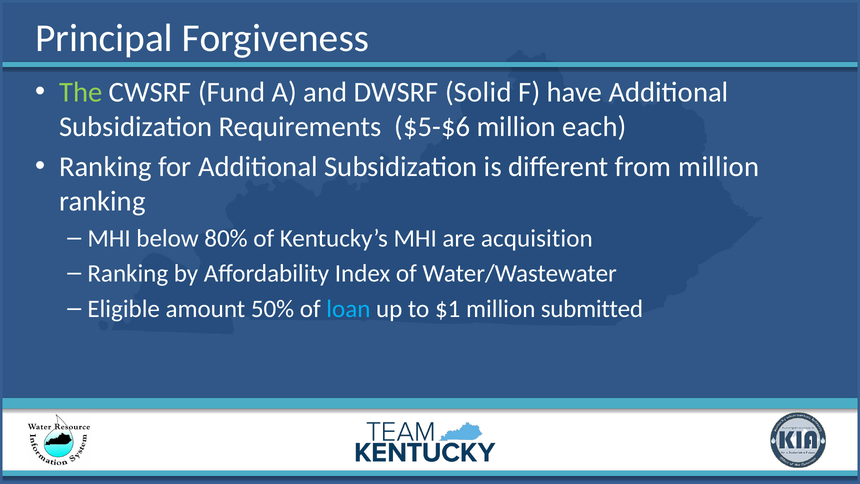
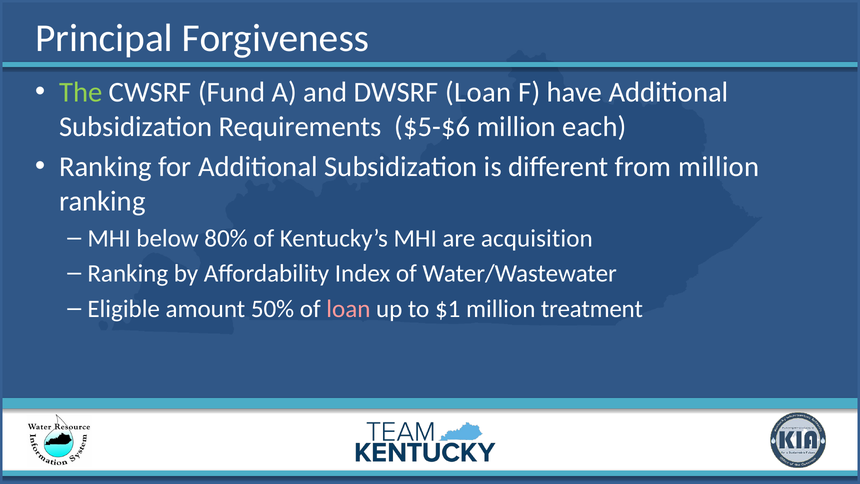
DWSRF Solid: Solid -> Loan
loan at (348, 309) colour: light blue -> pink
submitted: submitted -> treatment
